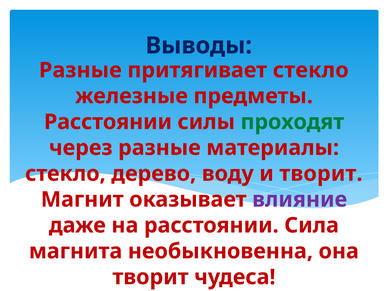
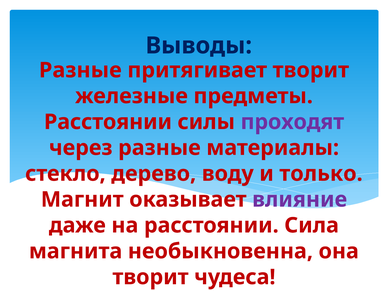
притягивает стекло: стекло -> творит
проходят colour: green -> purple
и творит: творит -> только
